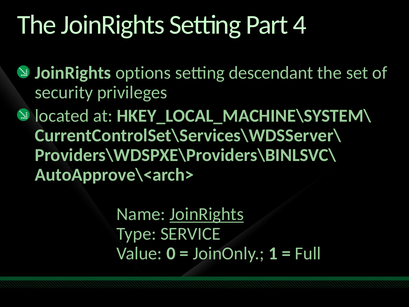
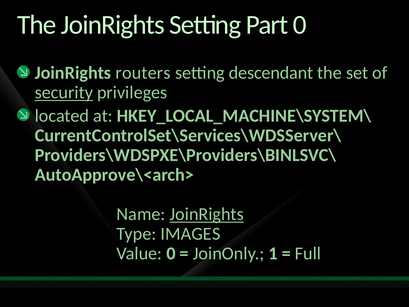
Part 4: 4 -> 0
options: options -> routers
security underline: none -> present
SERVICE: SERVICE -> IMAGES
